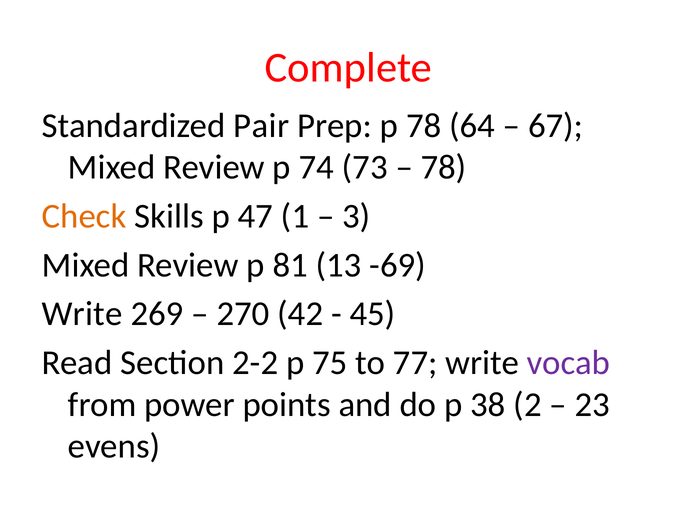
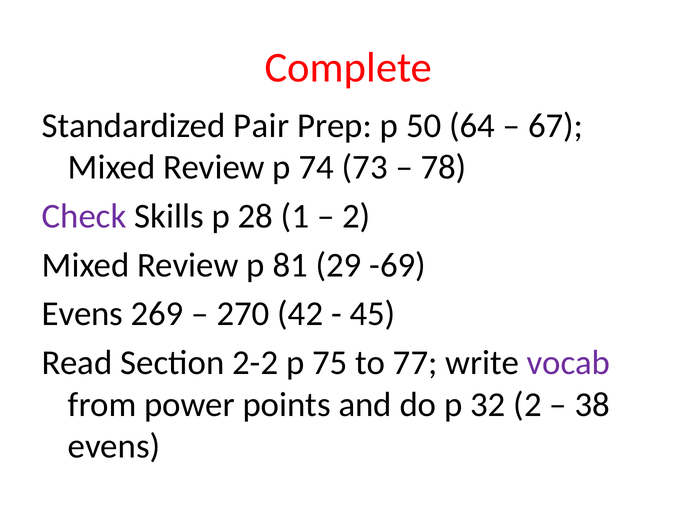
p 78: 78 -> 50
Check colour: orange -> purple
47: 47 -> 28
3 at (356, 216): 3 -> 2
13: 13 -> 29
Write at (82, 314): Write -> Evens
38: 38 -> 32
23: 23 -> 38
